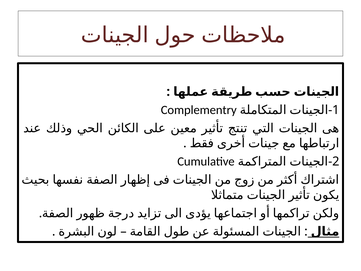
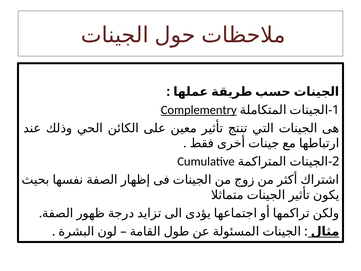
Complementry underline: none -> present
